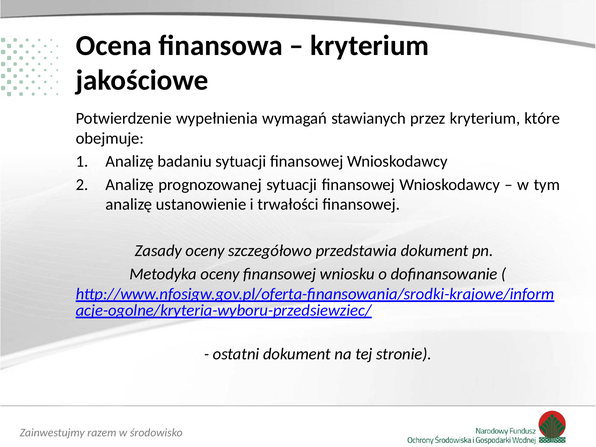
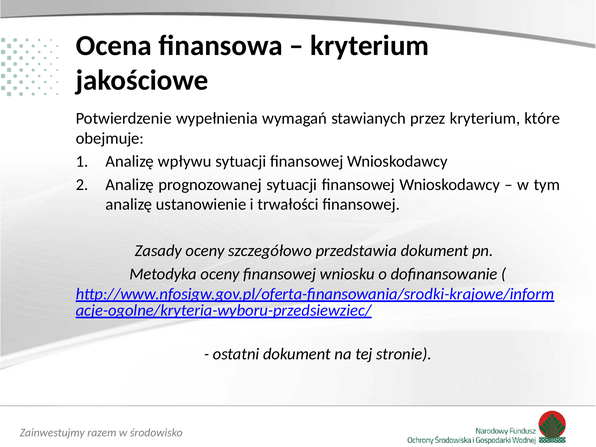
badaniu: badaniu -> wpływu
